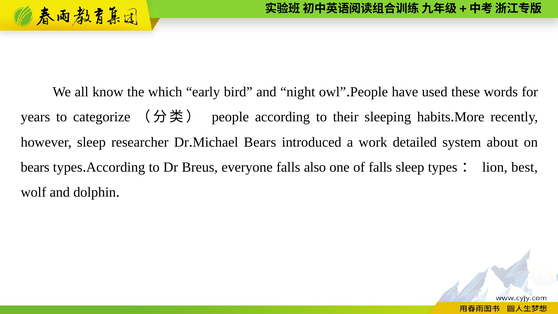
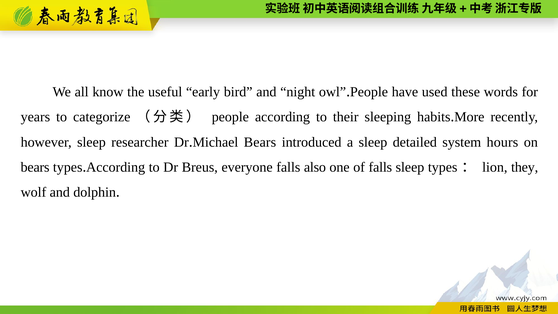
which: which -> useful
a work: work -> sleep
about: about -> hours
best: best -> they
